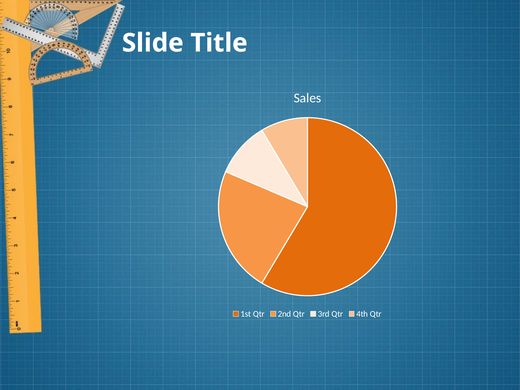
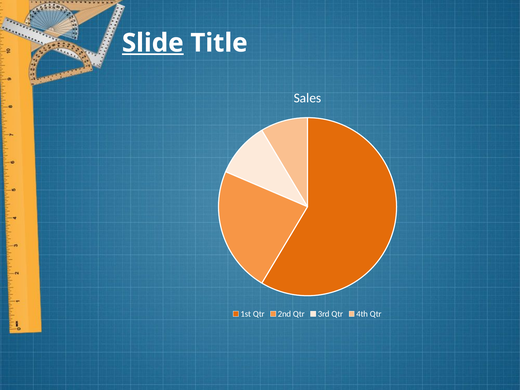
Slide underline: none -> present
